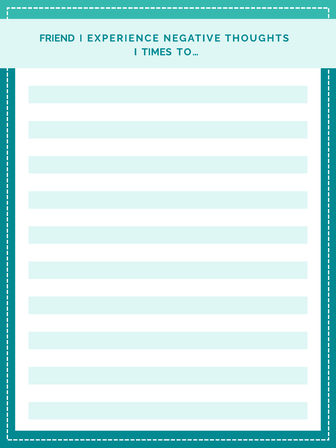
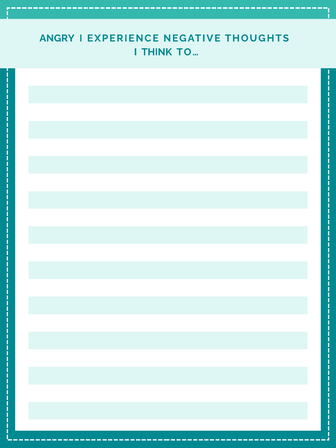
FRIEND: FRIEND -> ANGRY
TIMES: TIMES -> THINK
